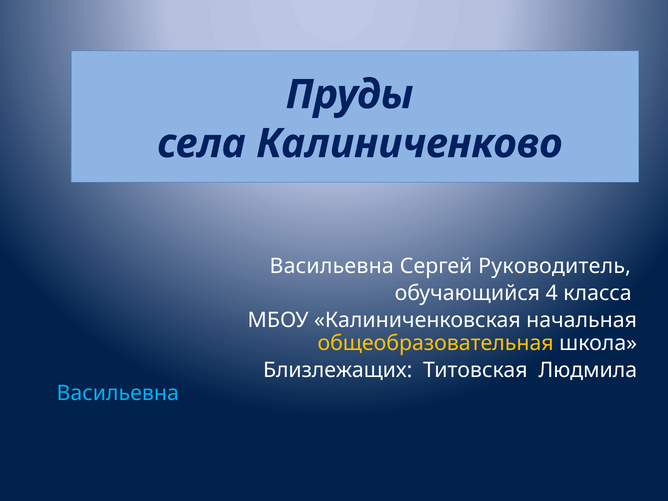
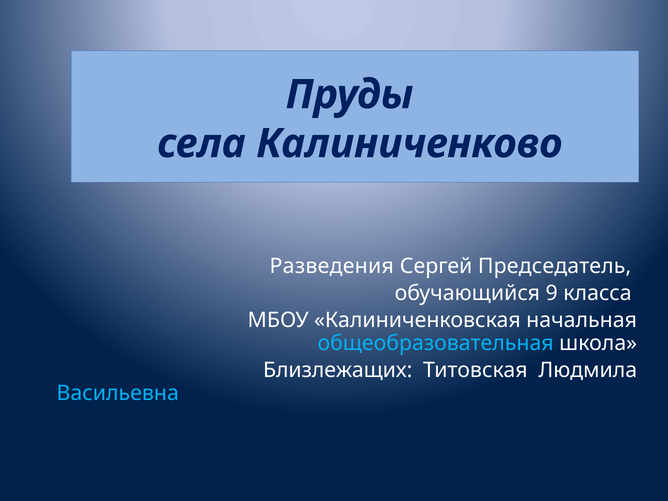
Васильевна at (332, 266): Васильевна -> Разведения
Руководитель: Руководитель -> Председатель
4: 4 -> 9
общеобразовательная colour: yellow -> light blue
